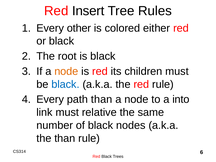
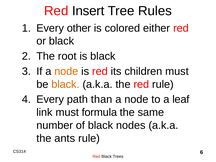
black at (65, 84) colour: blue -> orange
into: into -> leaf
relative: relative -> formula
the than: than -> ants
